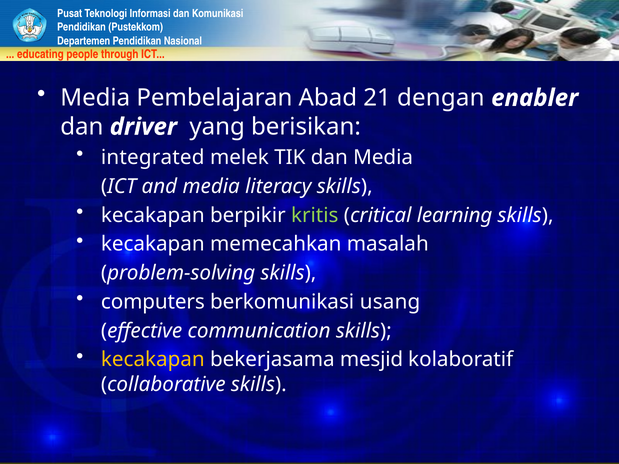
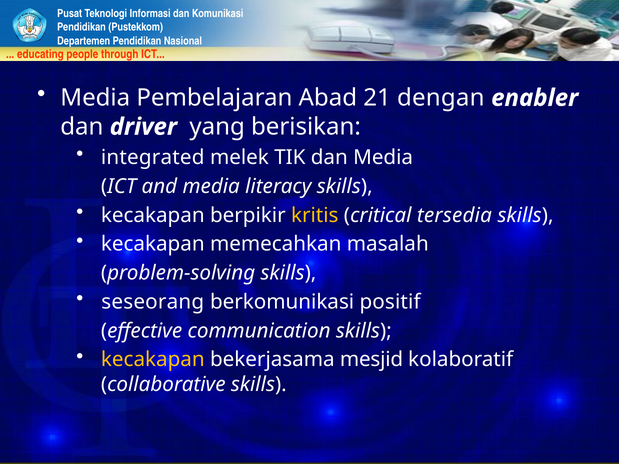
kritis colour: light green -> yellow
learning: learning -> tersedia
computers: computers -> seseorang
usang: usang -> positif
